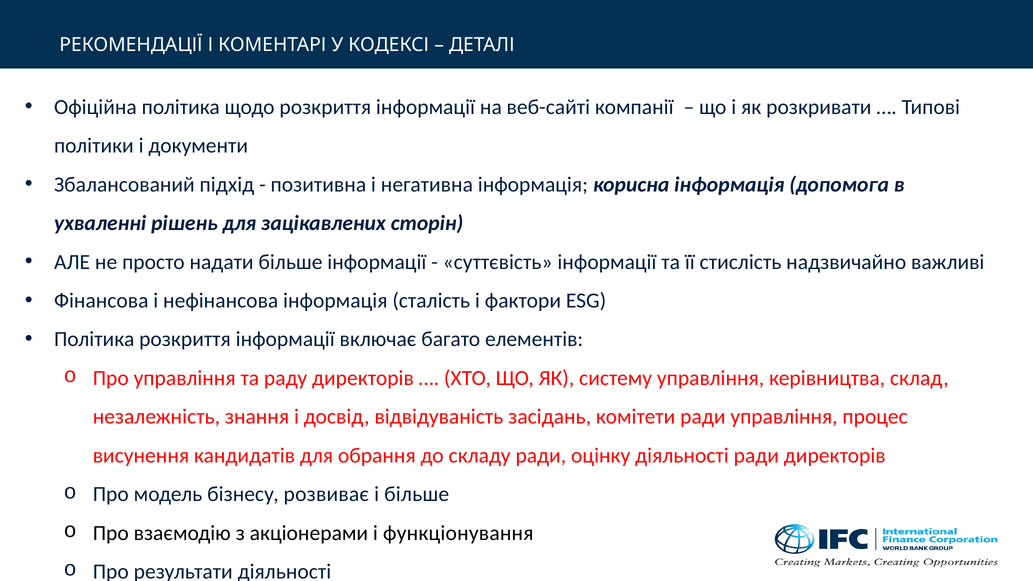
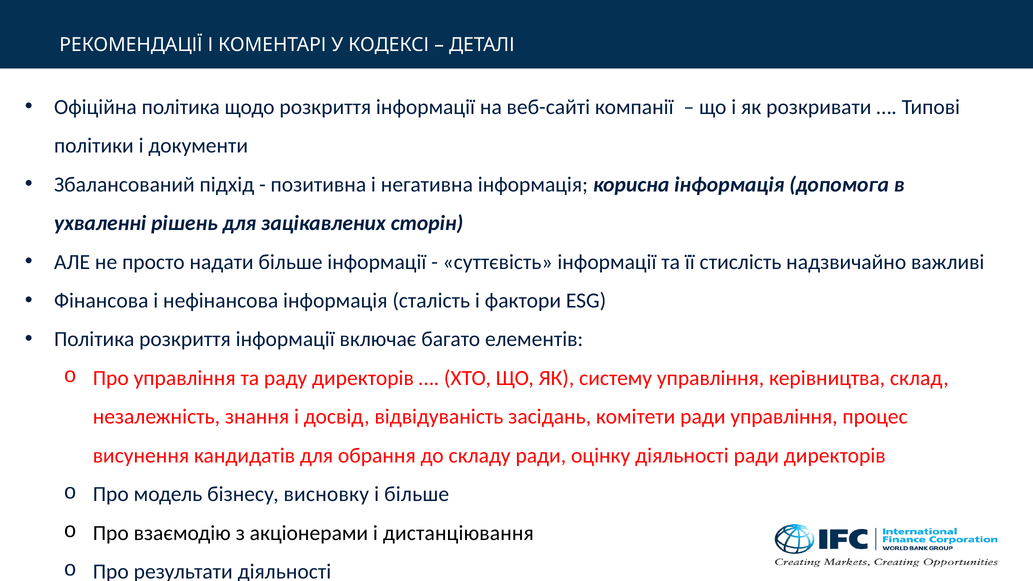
розвиває: розвиває -> висновку
функціонування: функціонування -> дистанціювання
